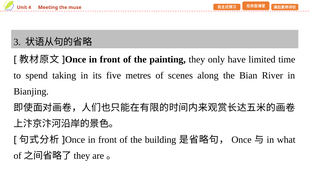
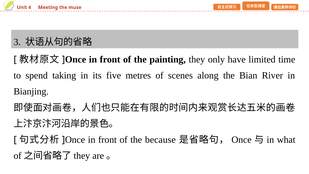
building: building -> because
